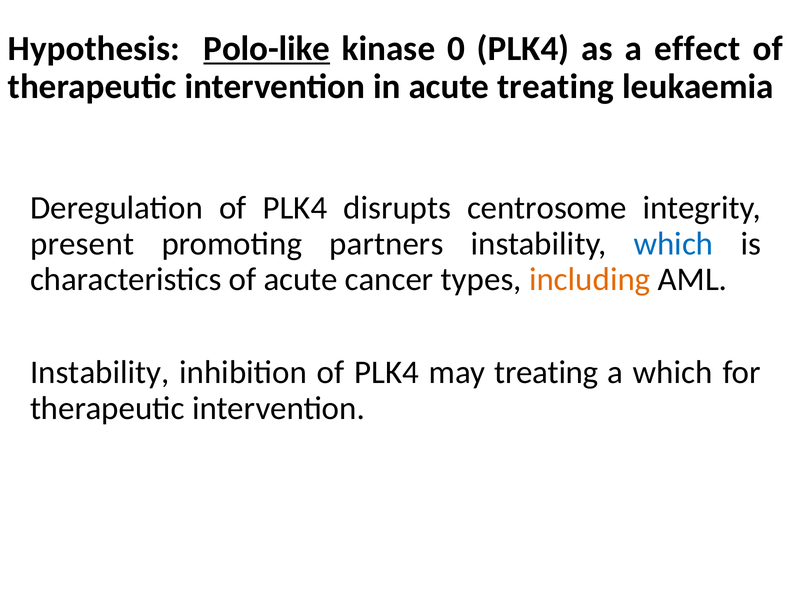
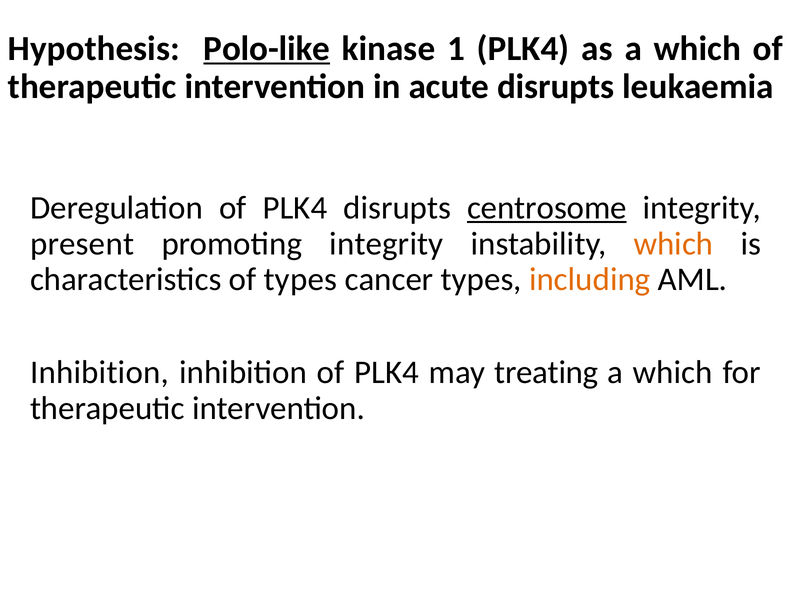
0: 0 -> 1
as a effect: effect -> which
acute treating: treating -> disrupts
centrosome underline: none -> present
promoting partners: partners -> integrity
which at (673, 244) colour: blue -> orange
of acute: acute -> types
Instability at (100, 373): Instability -> Inhibition
